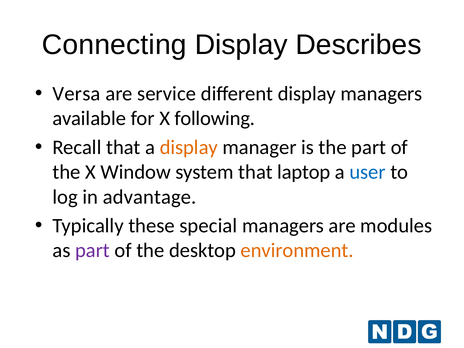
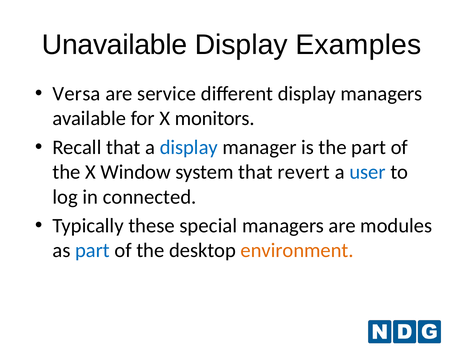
Connecting: Connecting -> Unavailable
Describes: Describes -> Examples
following: following -> monitors
display at (189, 147) colour: orange -> blue
laptop: laptop -> revert
advantage: advantage -> connected
part at (92, 250) colour: purple -> blue
